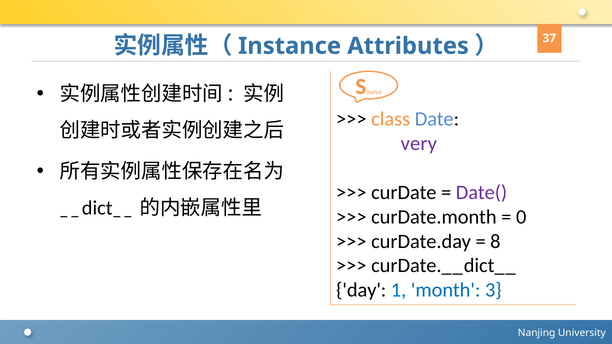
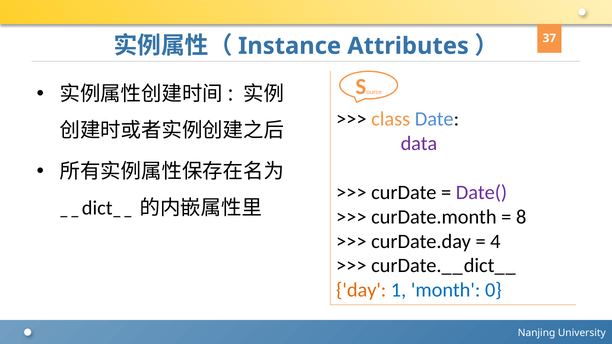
very: very -> data
0: 0 -> 8
8: 8 -> 4
day colour: black -> orange
3: 3 -> 0
